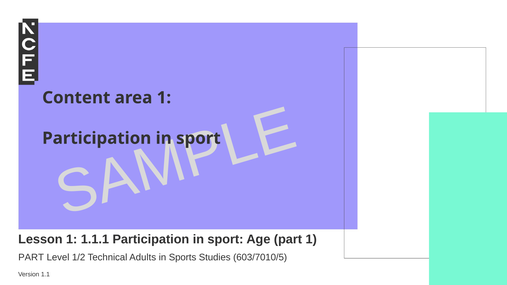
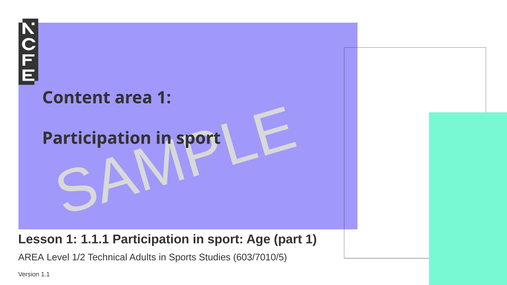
PART at (31, 258): PART -> AREA
